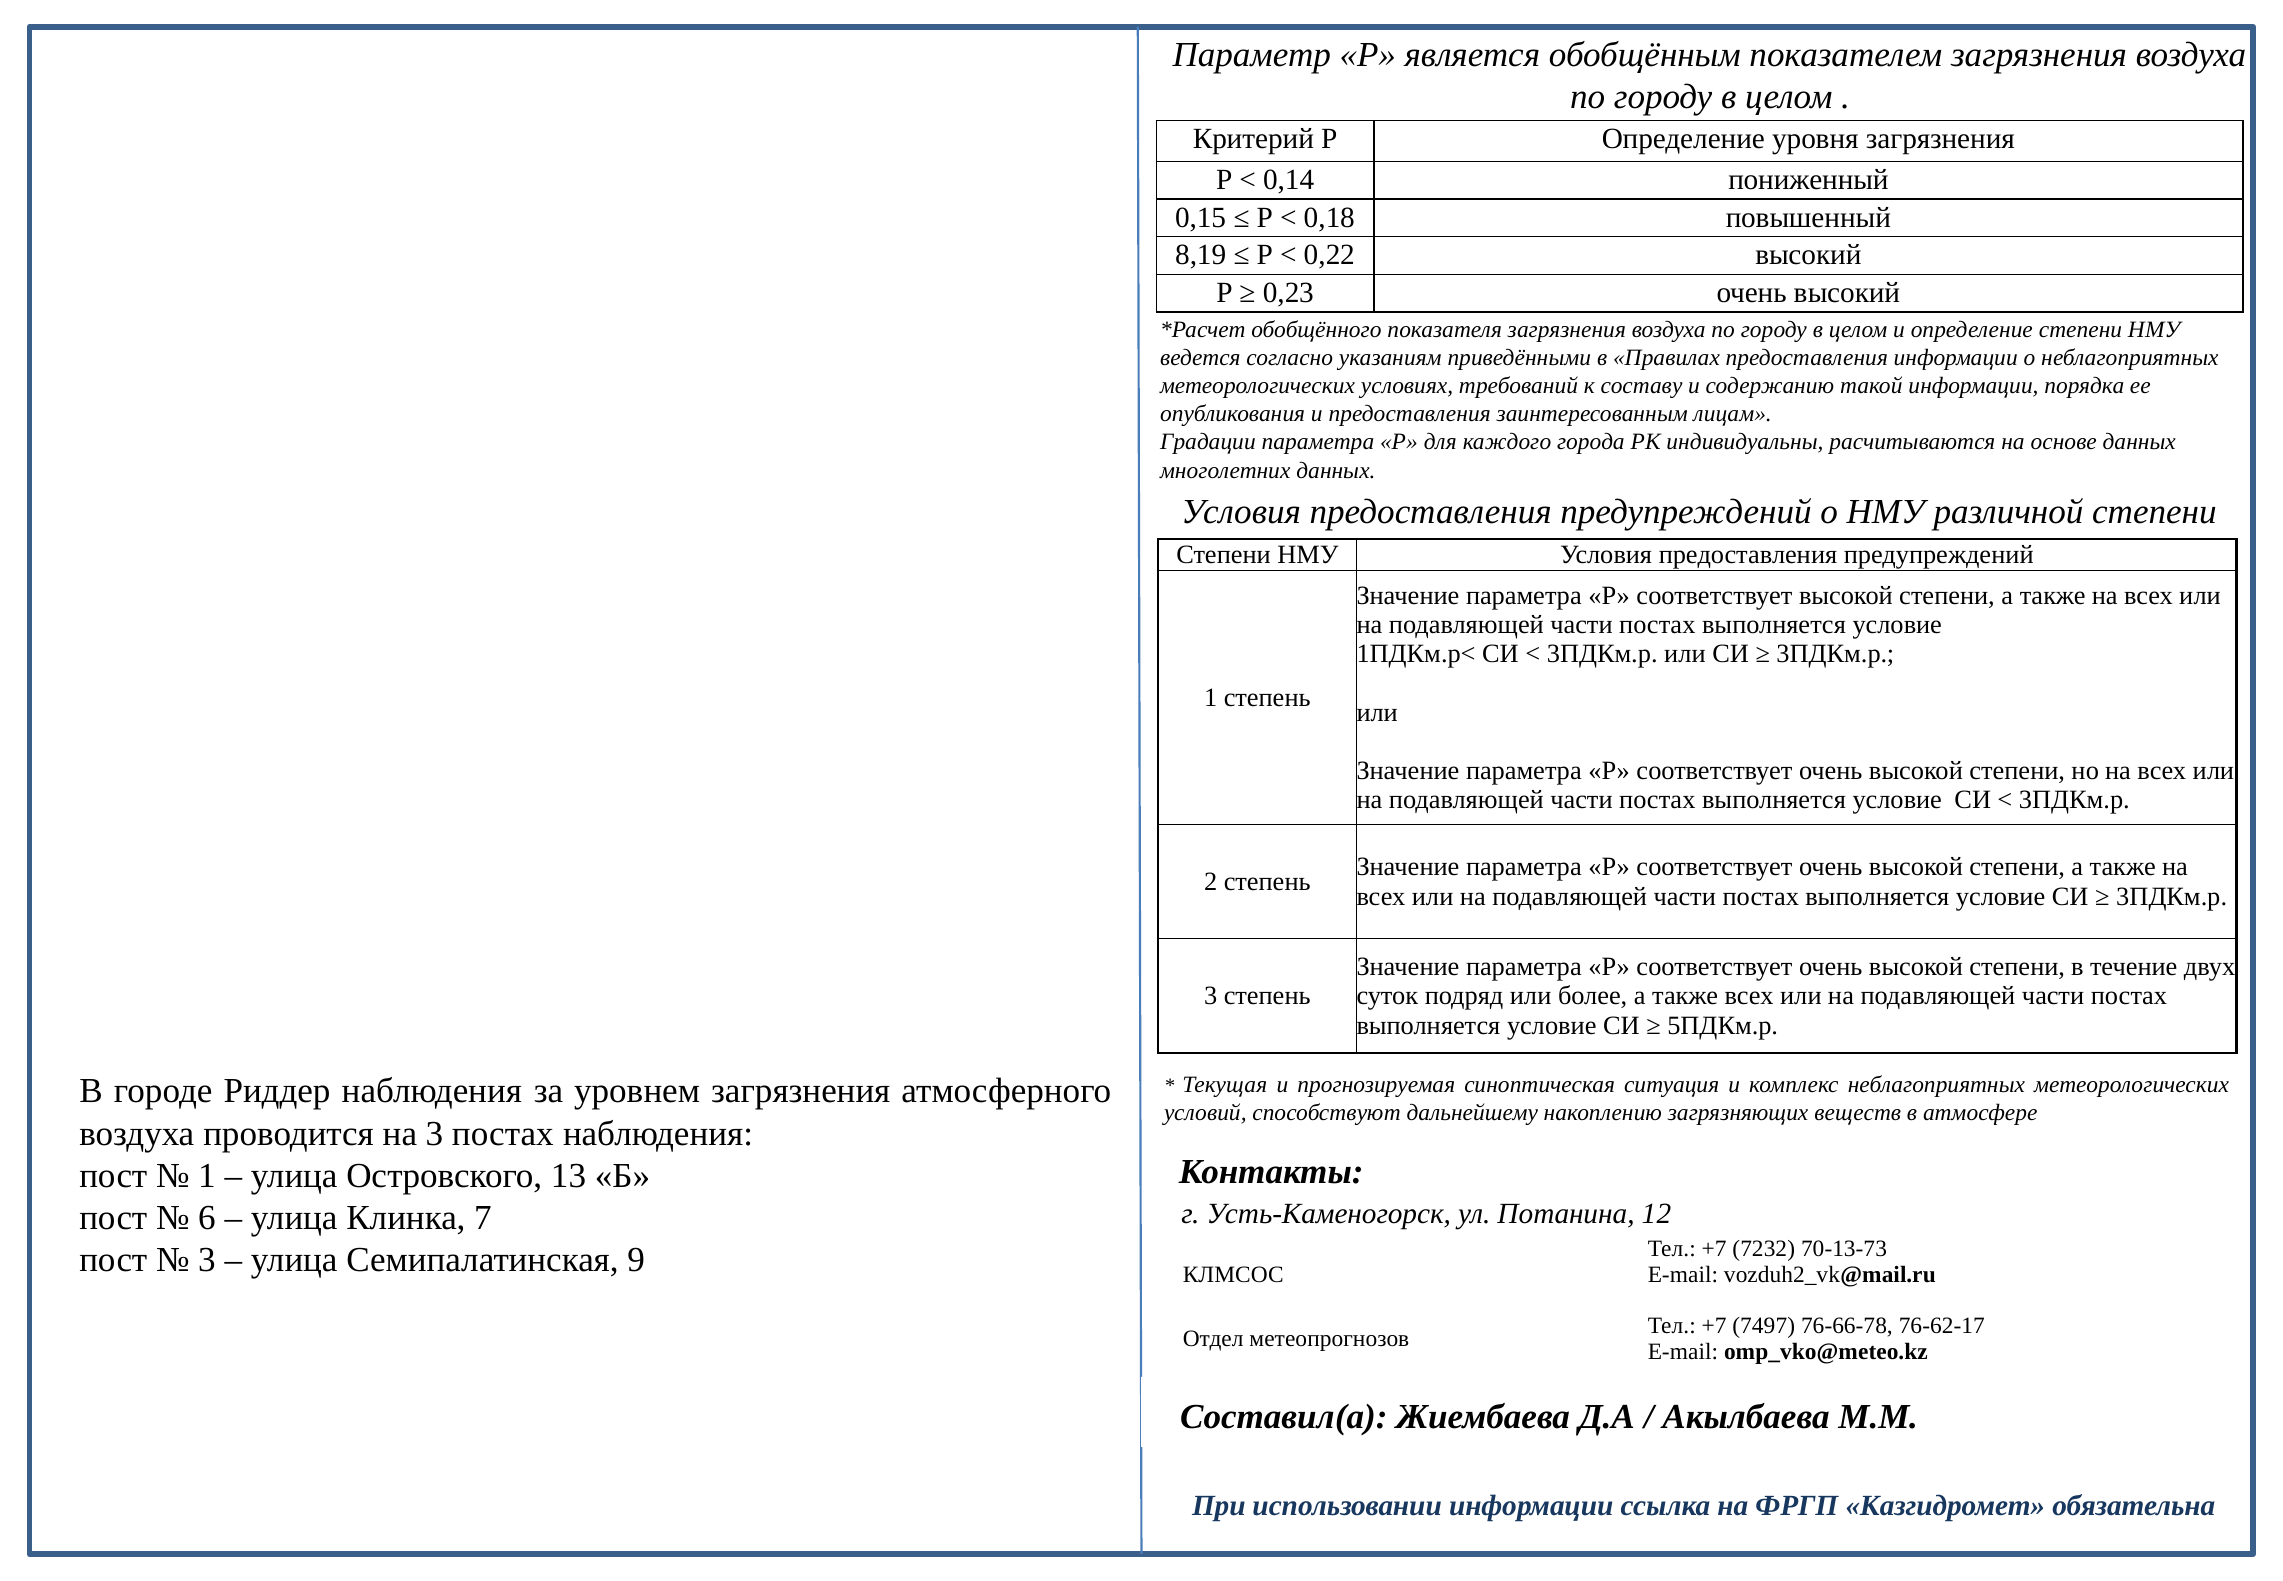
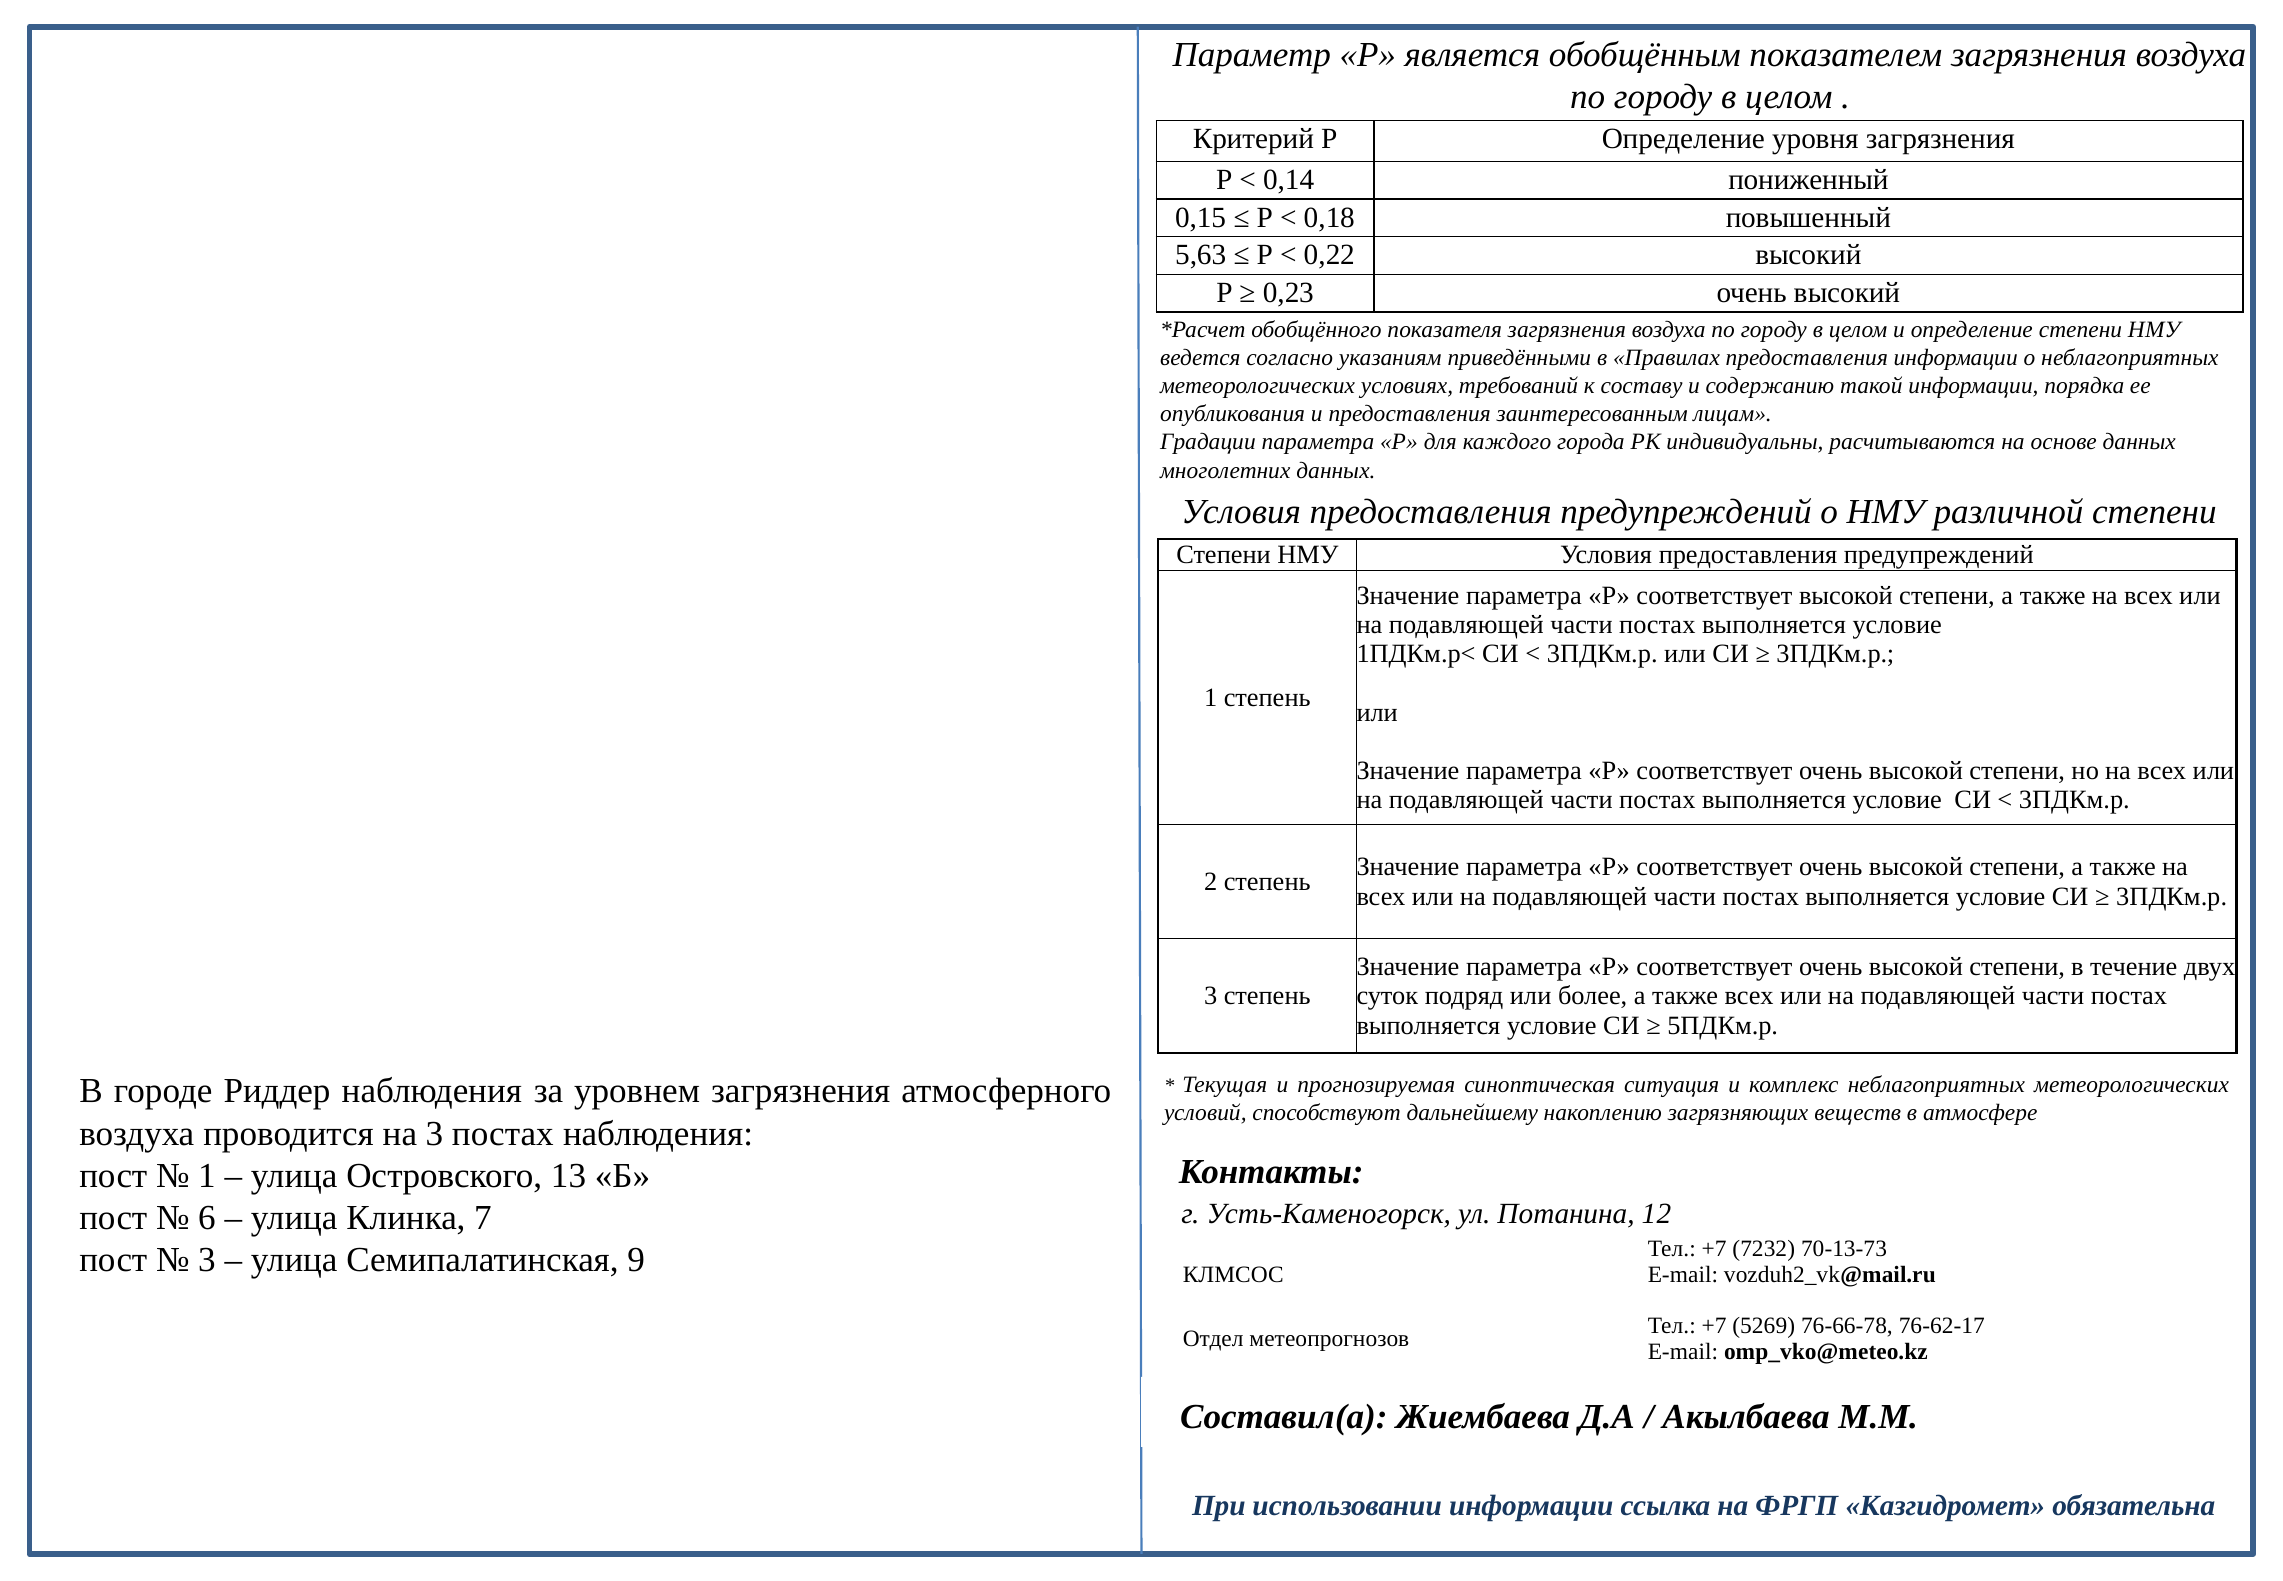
8,19: 8,19 -> 5,63
7497: 7497 -> 5269
